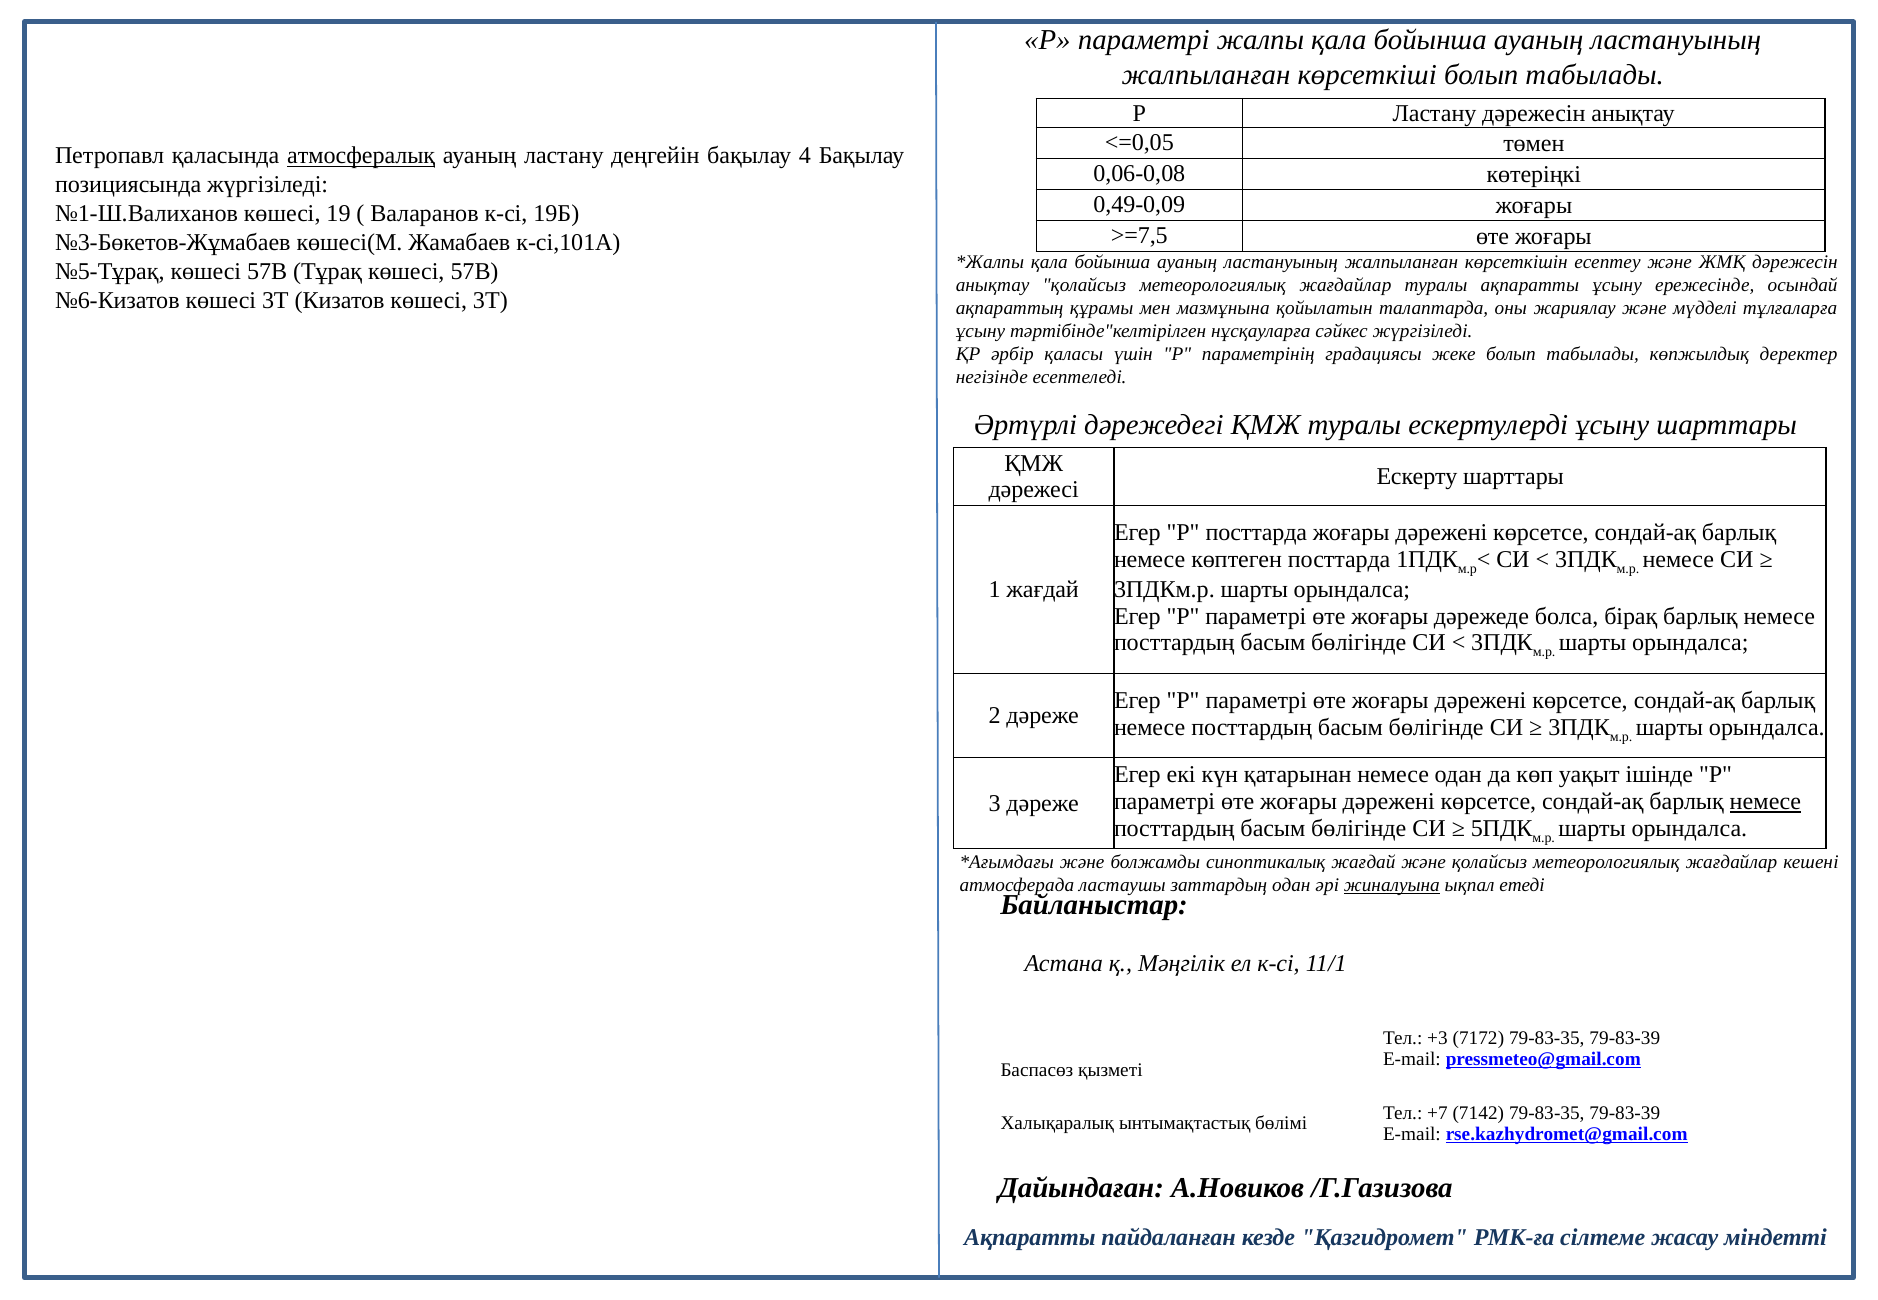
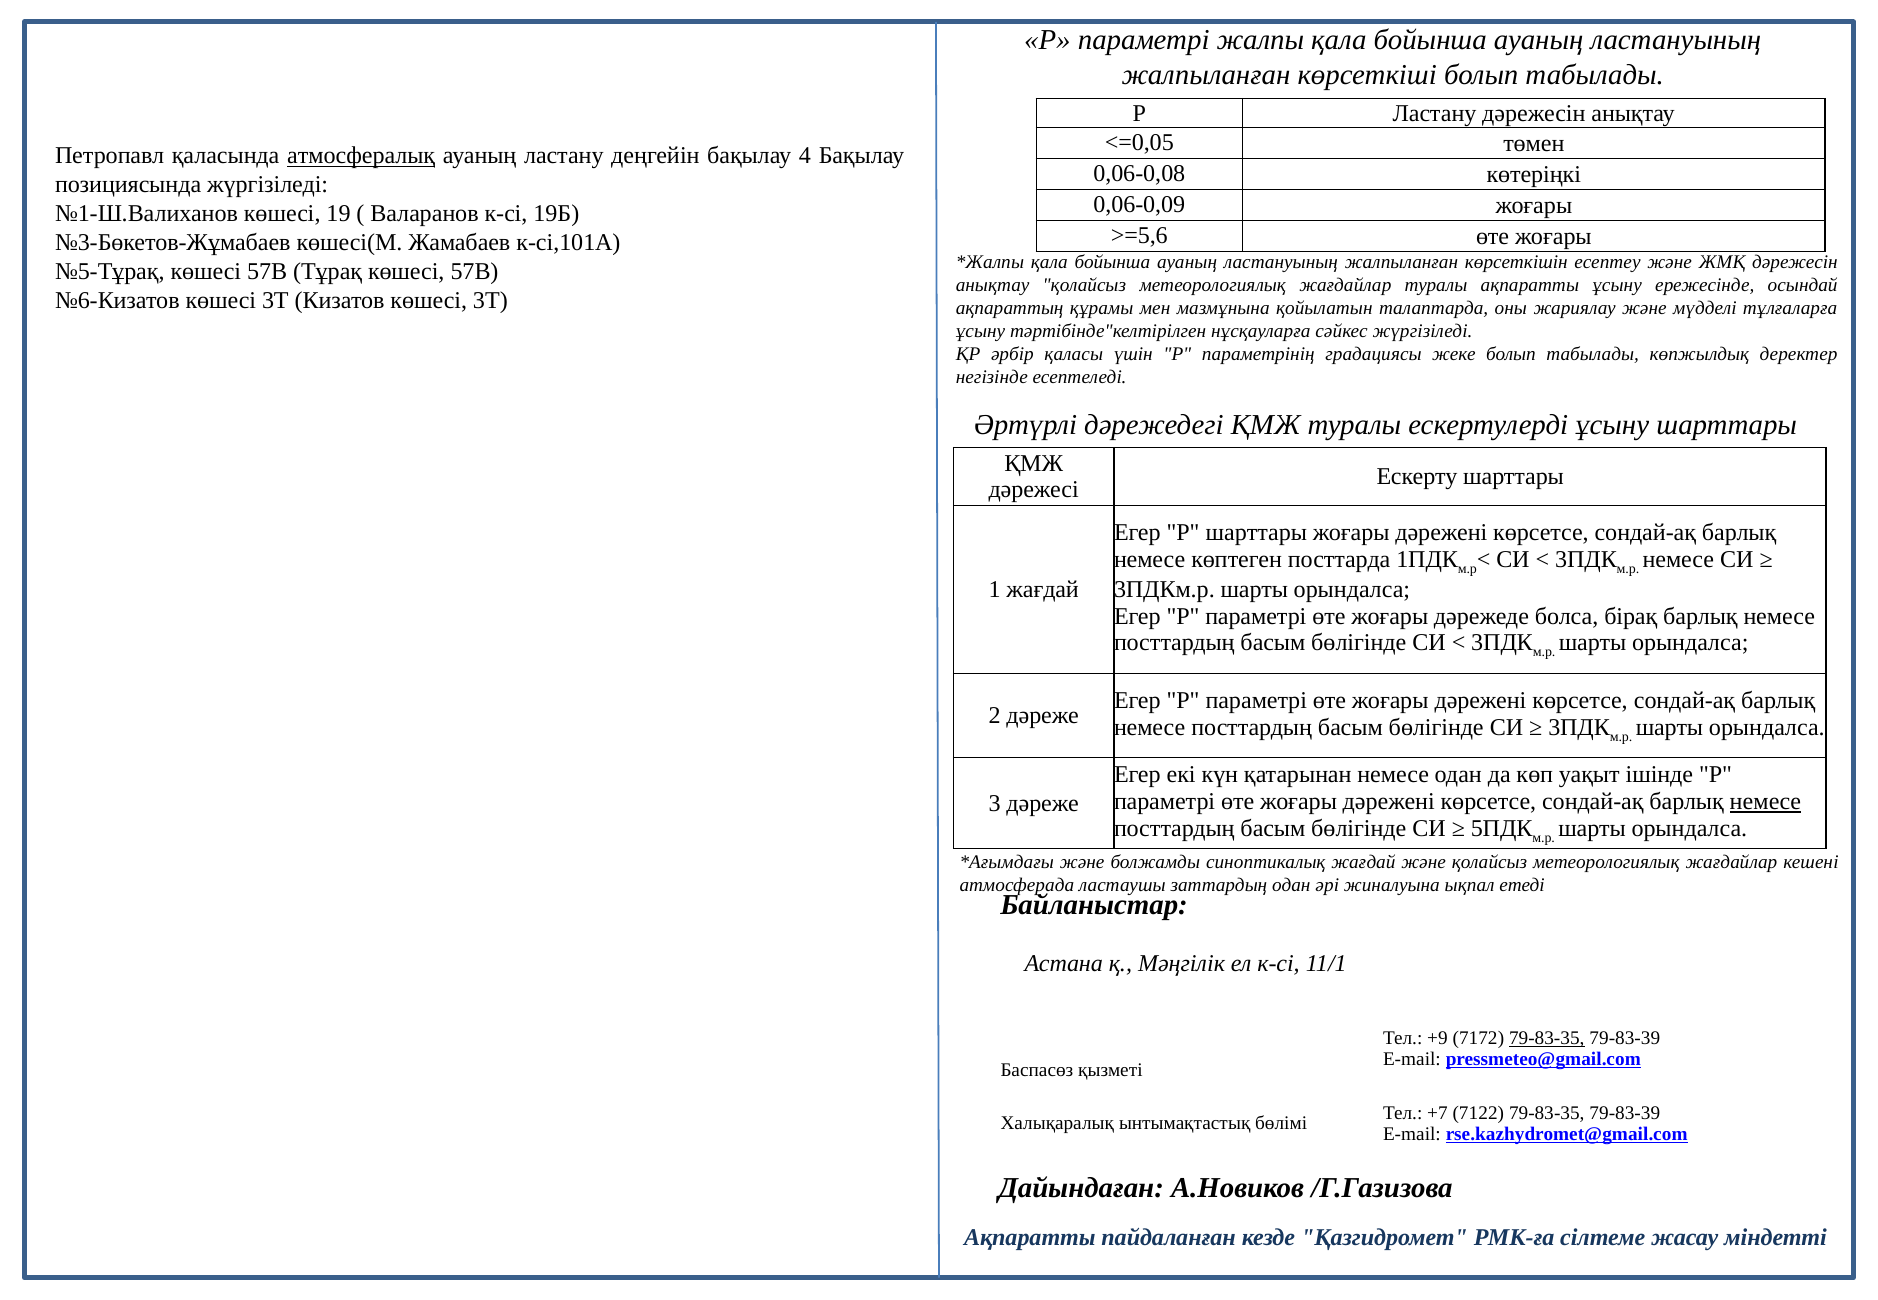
0,49-0,09: 0,49-0,09 -> 0,06-0,09
>=7,5: >=7,5 -> >=5,6
Р посттарда: посттарда -> шарттары
жиналуына underline: present -> none
+3: +3 -> +9
79-83-35 at (1547, 1038) underline: none -> present
7142: 7142 -> 7122
